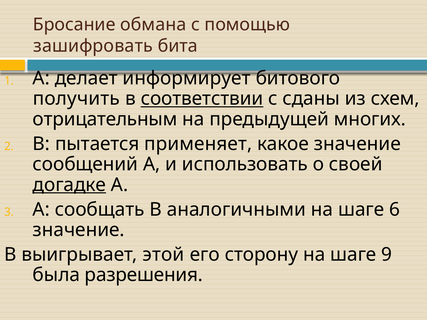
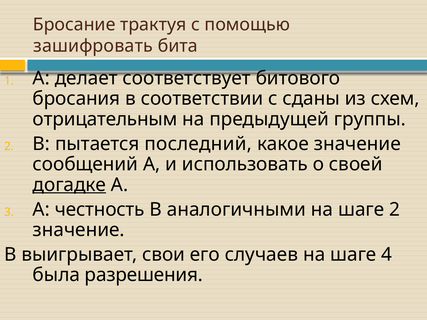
обмана: обмана -> трактуя
информирует: информирует -> соответствует
получить: получить -> бросания
соответствии underline: present -> none
многих: многих -> группы
применяет: применяет -> последний
сообщать: сообщать -> честность
шаге 6: 6 -> 2
этой: этой -> свои
сторону: сторону -> случаев
9: 9 -> 4
